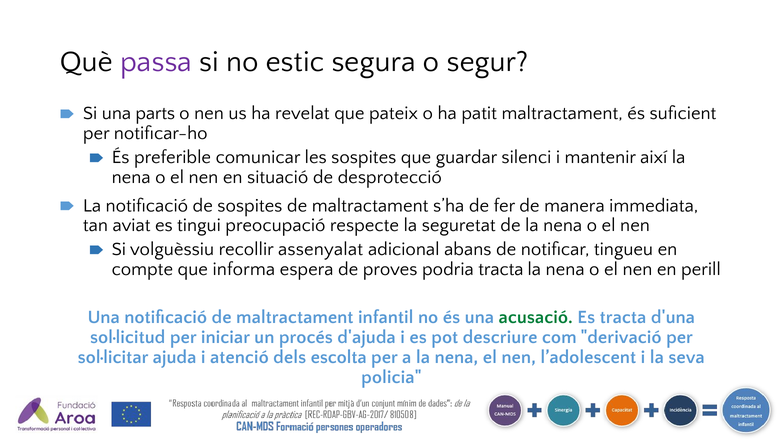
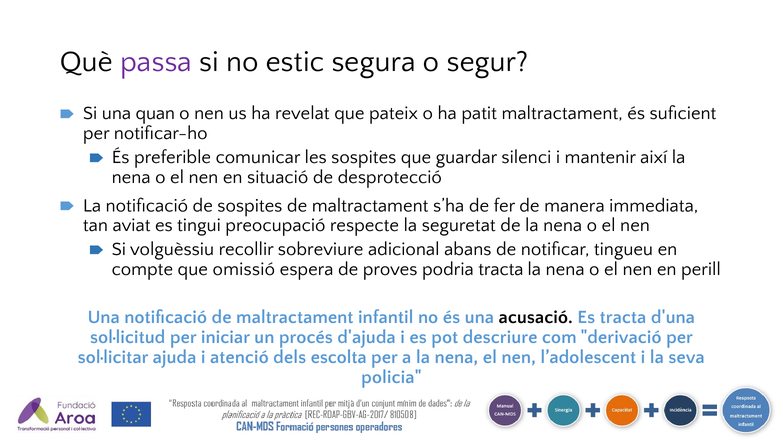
parts: parts -> quan
assenyalat: assenyalat -> sobreviure
informa: informa -> omissió
acusació colour: green -> black
